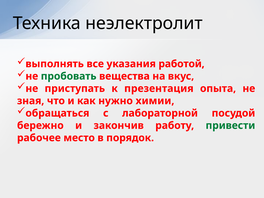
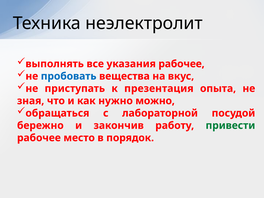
указания работой: работой -> рабочее
пробовать colour: green -> blue
химии: химии -> можно
